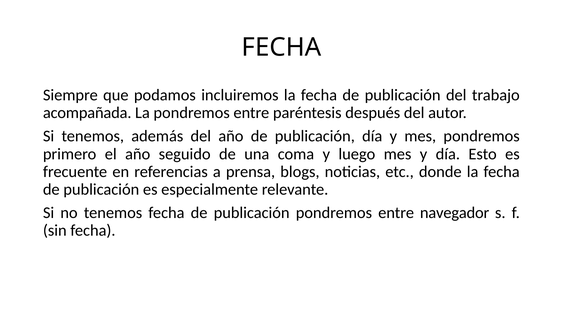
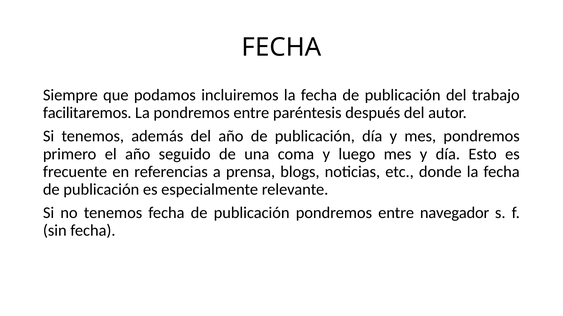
acompañada: acompañada -> facilitaremos
